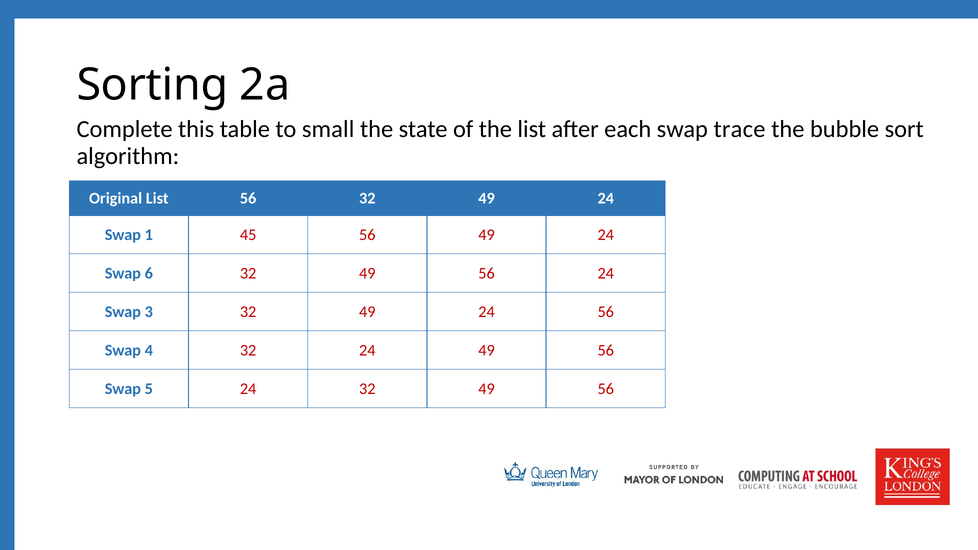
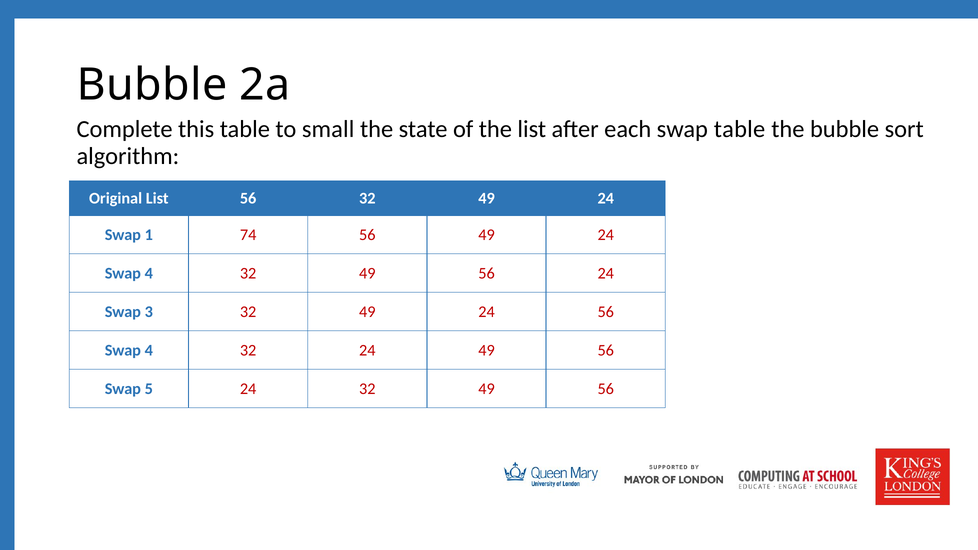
Sorting at (152, 85): Sorting -> Bubble
swap trace: trace -> table
45: 45 -> 74
6 at (149, 273): 6 -> 4
